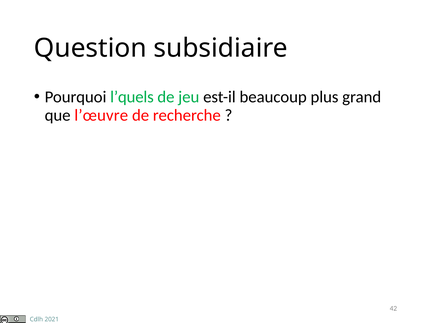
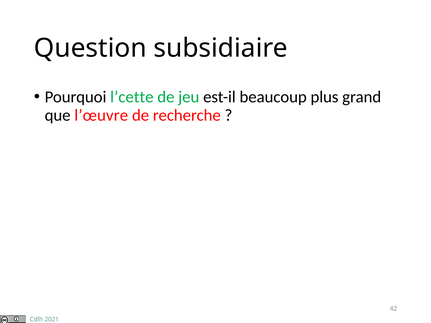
l’quels: l’quels -> l’cette
